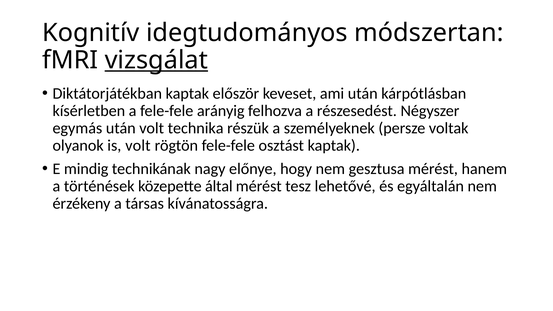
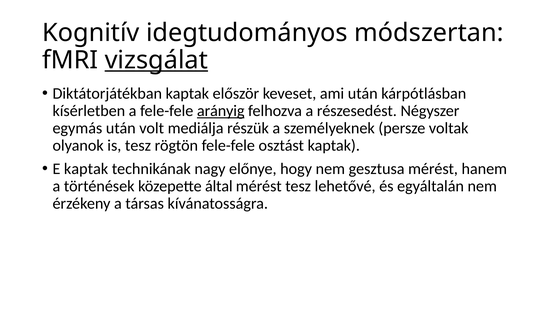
arányig underline: none -> present
technika: technika -> mediálja
is volt: volt -> tesz
E mindig: mindig -> kaptak
